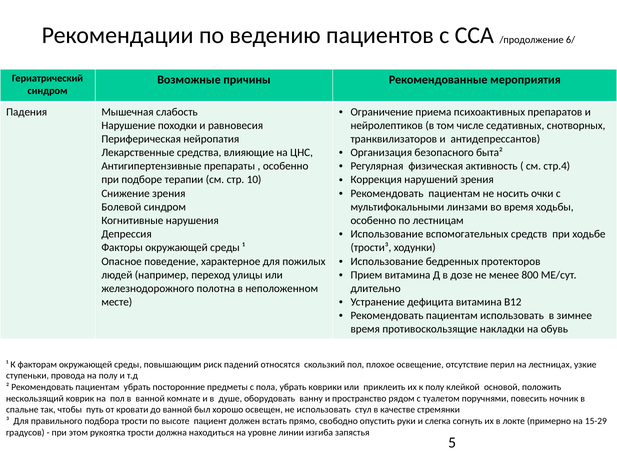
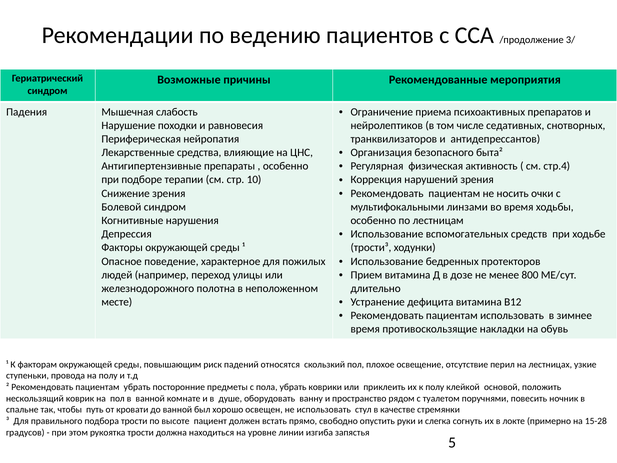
6/: 6/ -> 3/
15-29: 15-29 -> 15-28
